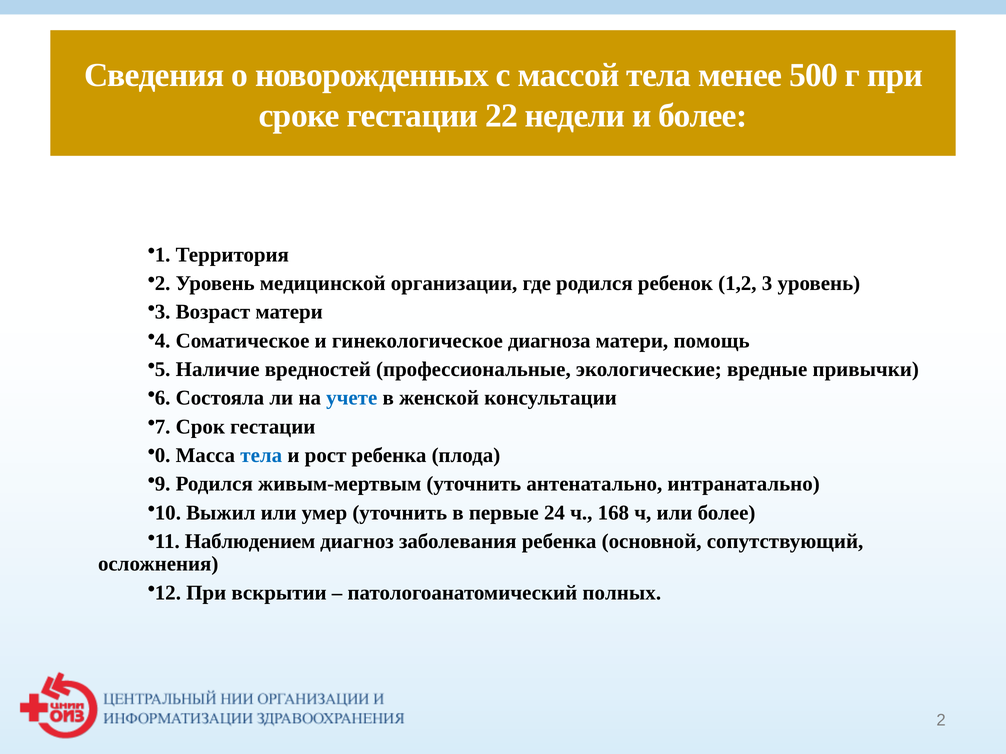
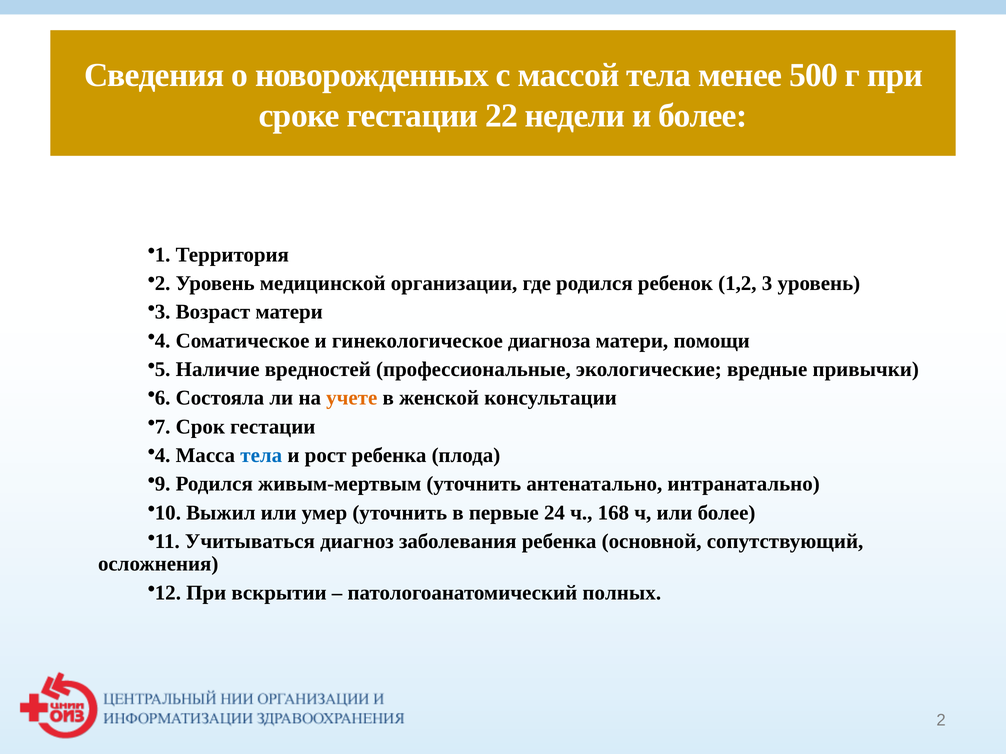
помощь: помощь -> помощи
учете colour: blue -> orange
0 at (163, 456): 0 -> 4
Наблюдением: Наблюдением -> Учитываться
